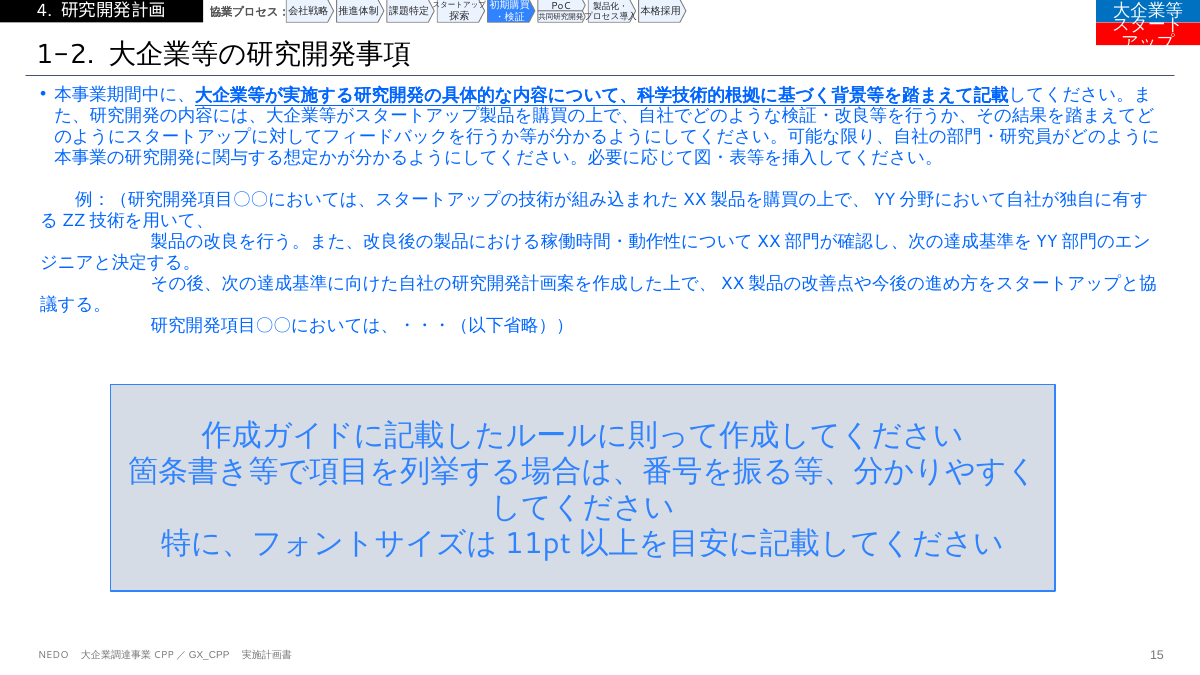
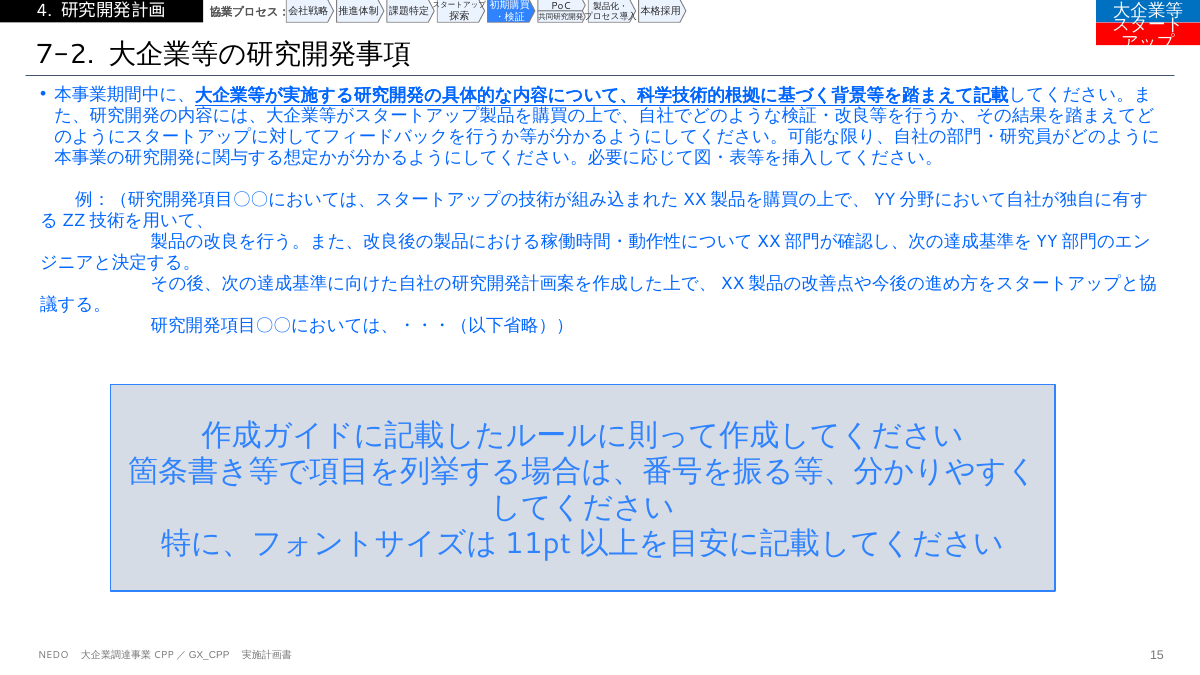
1-2: 1-2 -> 7-2
